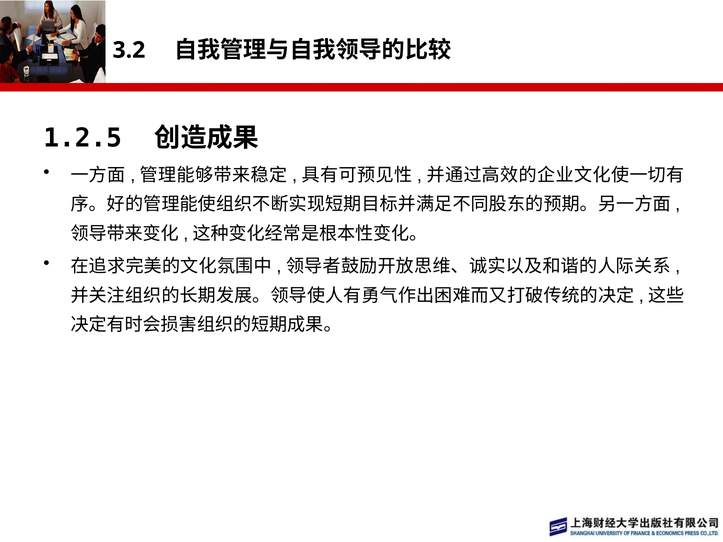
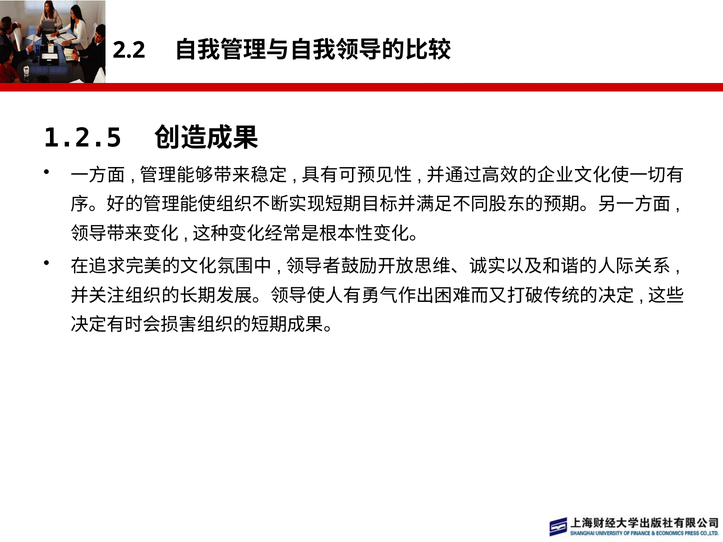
3.2: 3.2 -> 2.2
